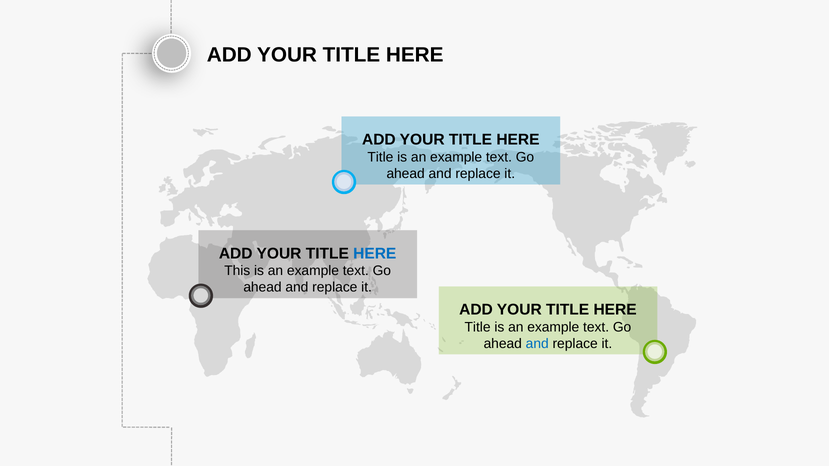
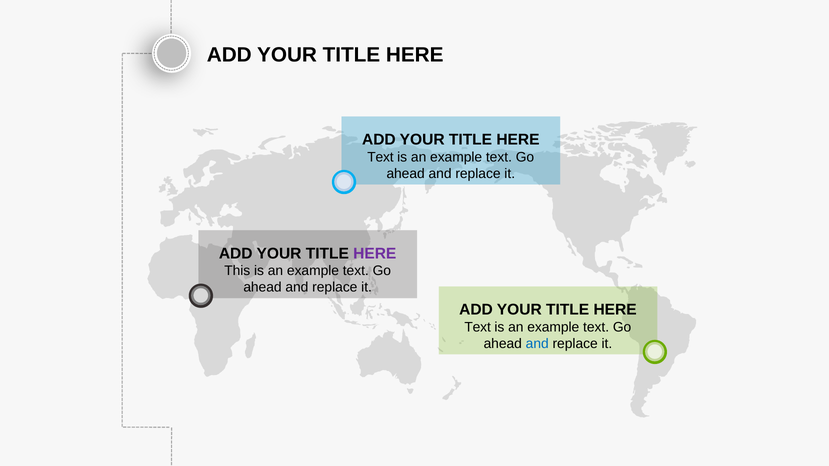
Title at (380, 157): Title -> Text
HERE at (375, 254) colour: blue -> purple
Title at (478, 327): Title -> Text
